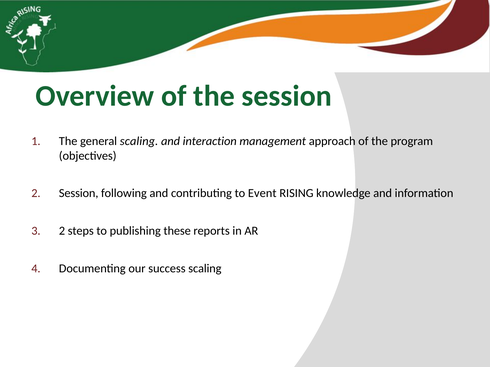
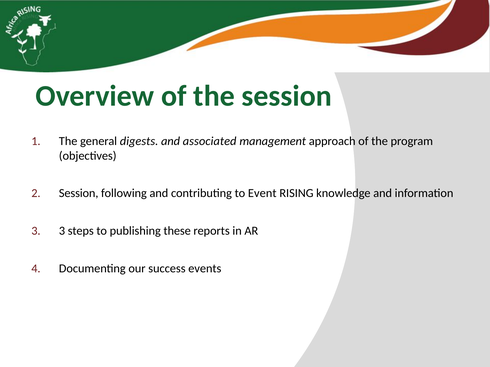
general scaling: scaling -> digests
interaction: interaction -> associated
2 at (62, 231): 2 -> 3
success scaling: scaling -> events
